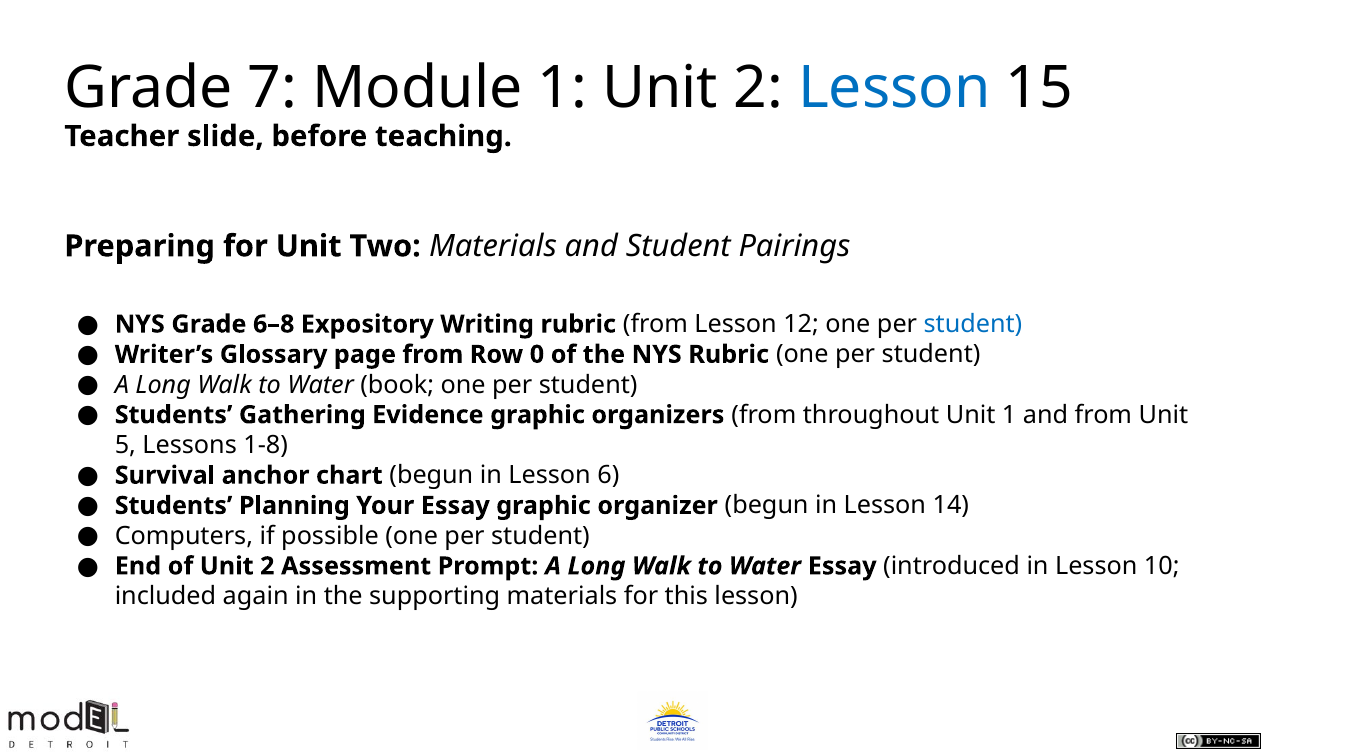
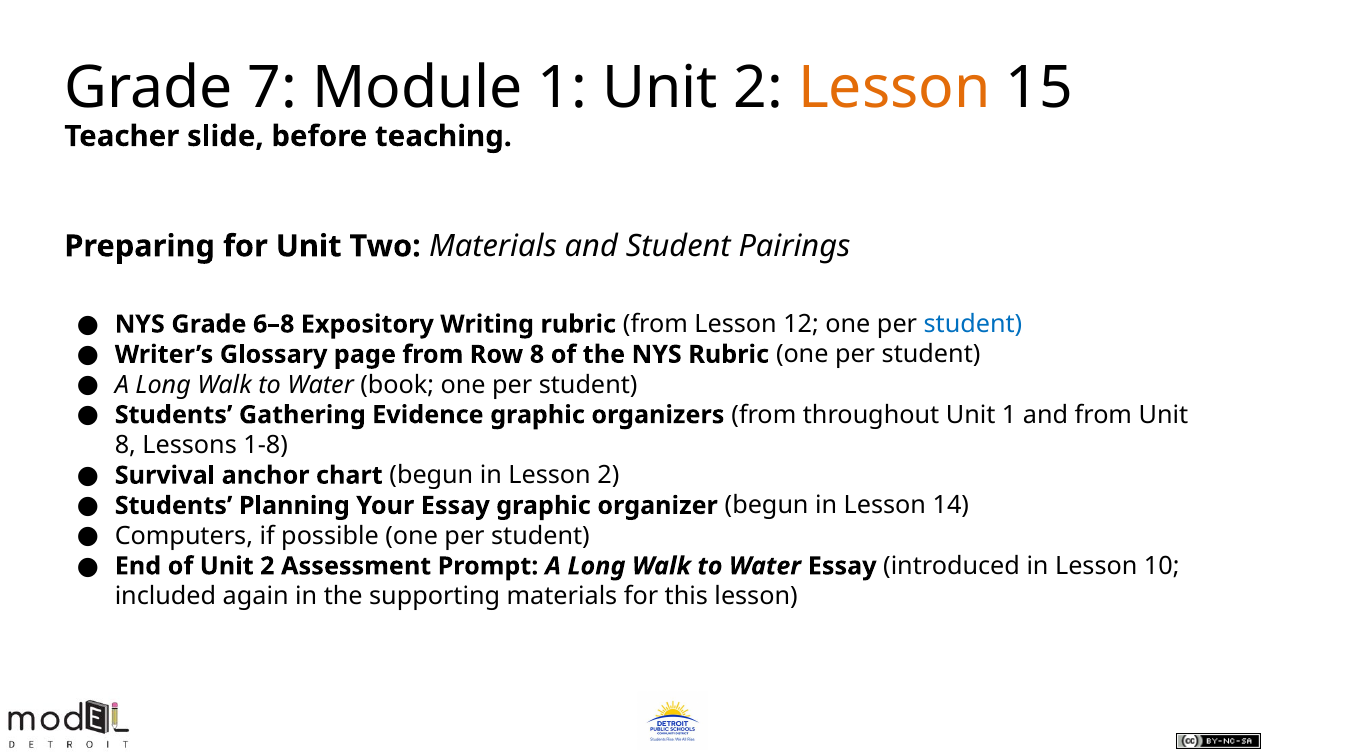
Lesson at (894, 89) colour: blue -> orange
Row 0: 0 -> 8
5 at (125, 445): 5 -> 8
Lesson 6: 6 -> 2
